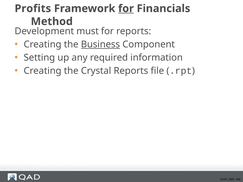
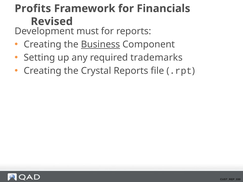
for at (126, 9) underline: present -> none
Method: Method -> Revised
information: information -> trademarks
